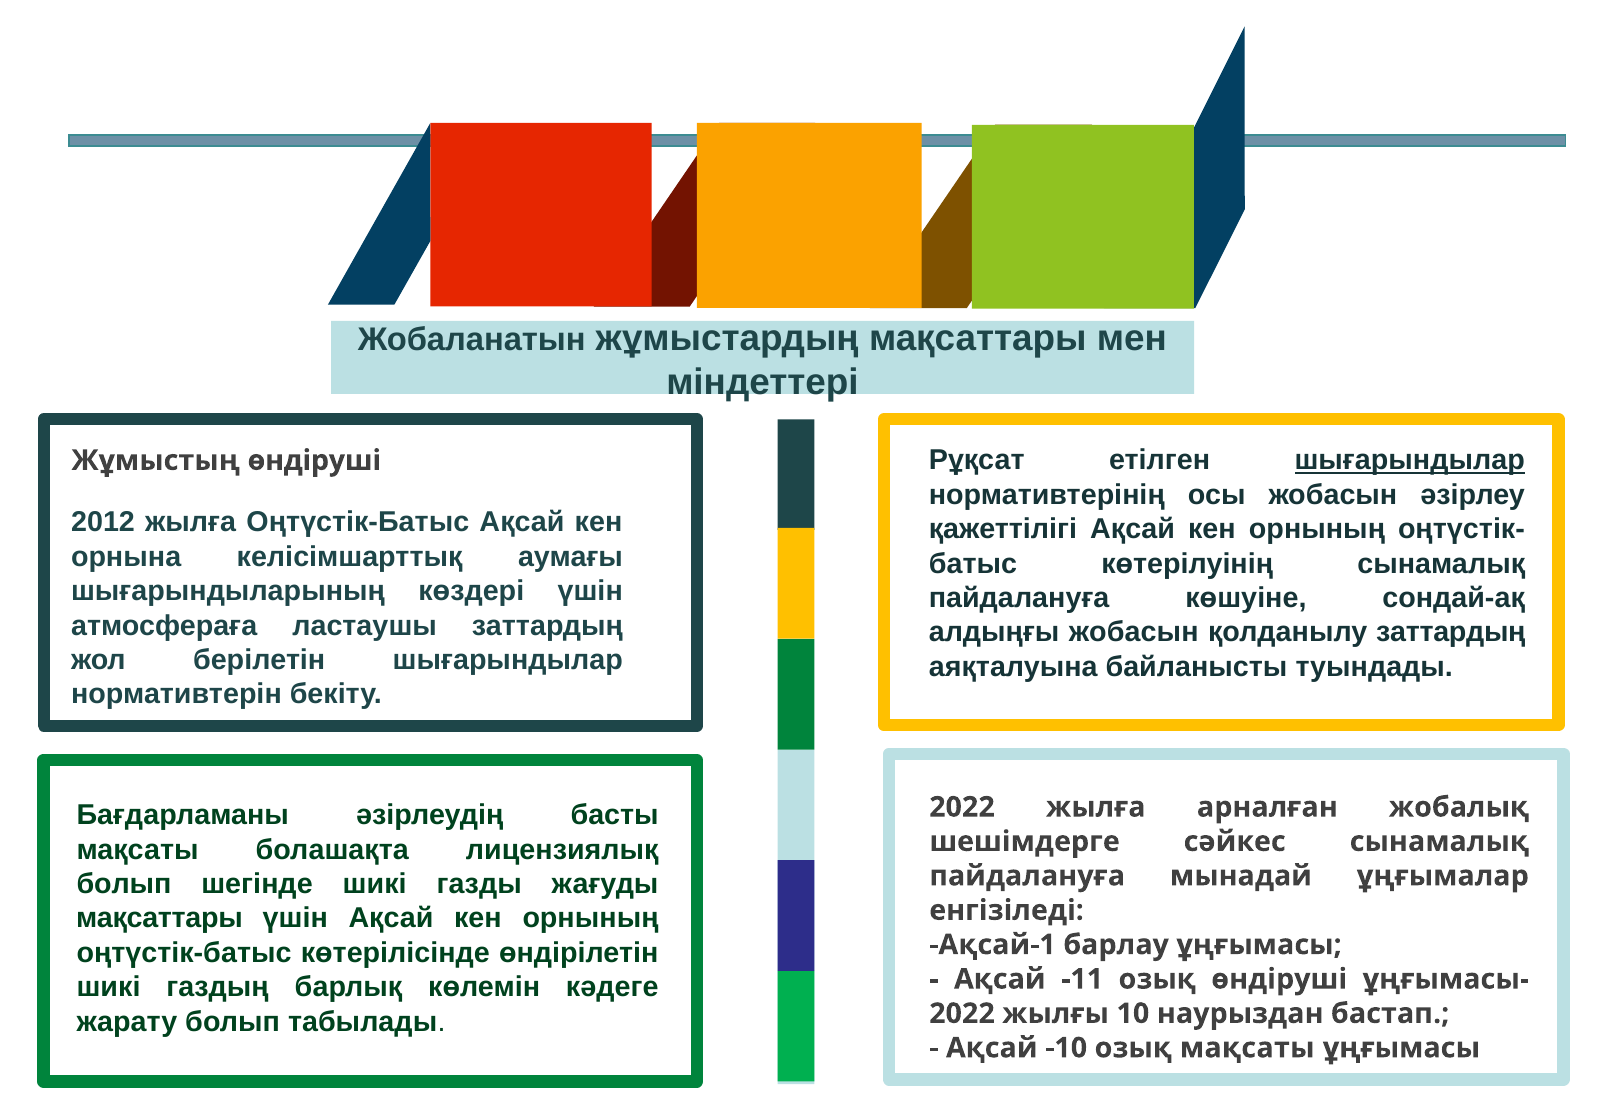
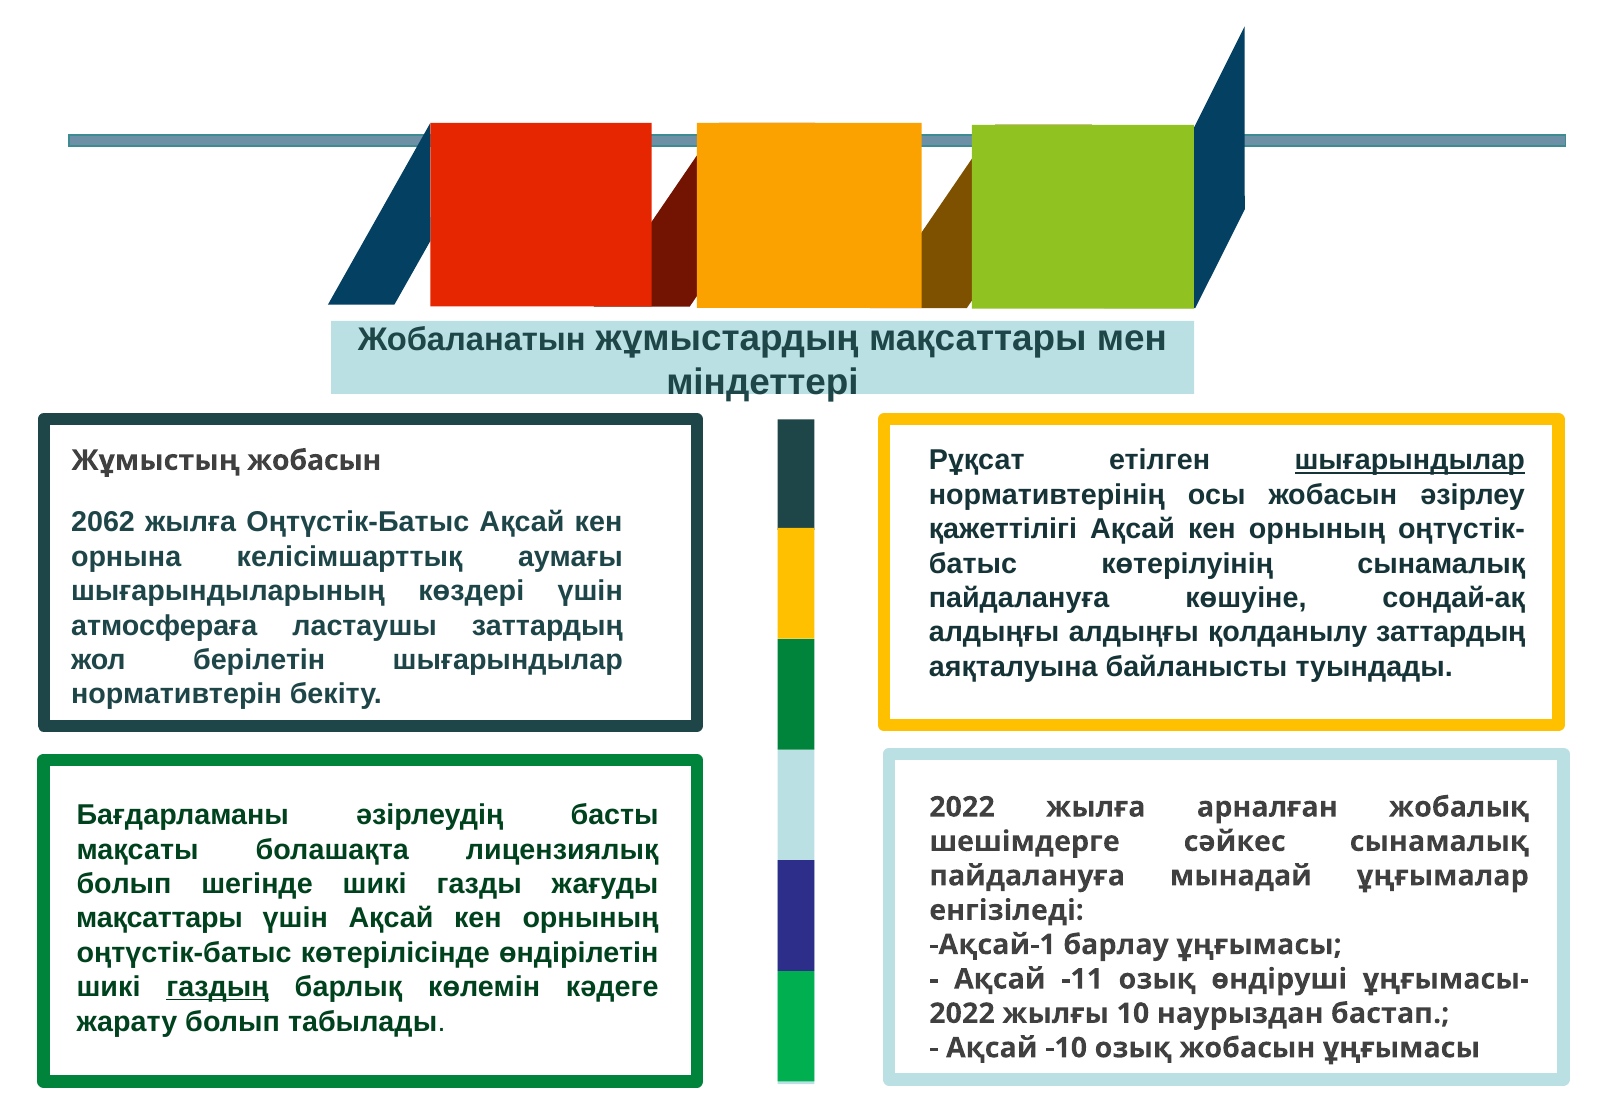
Жұмыстың өндіруші: өндіруші -> жобасын
2012: 2012 -> 2062
алдыңғы жобасын: жобасын -> алдыңғы
газдың underline: none -> present
озық мақсаты: мақсаты -> жобасын
